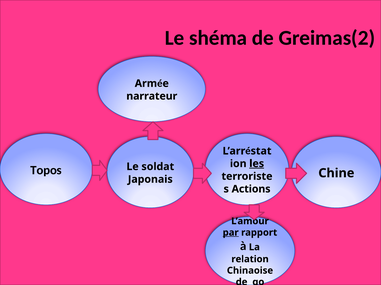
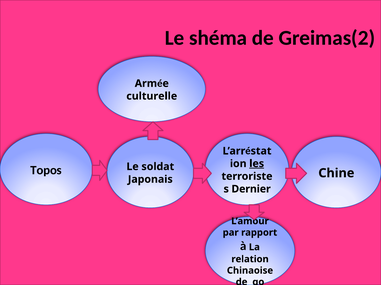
narrateur: narrateur -> culturelle
Actions: Actions -> Dernier
par underline: present -> none
